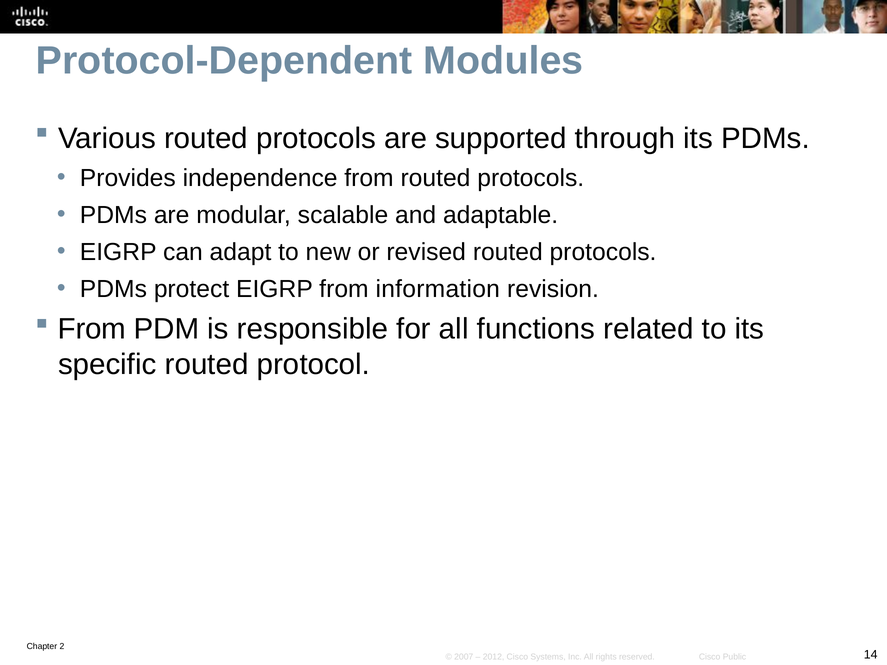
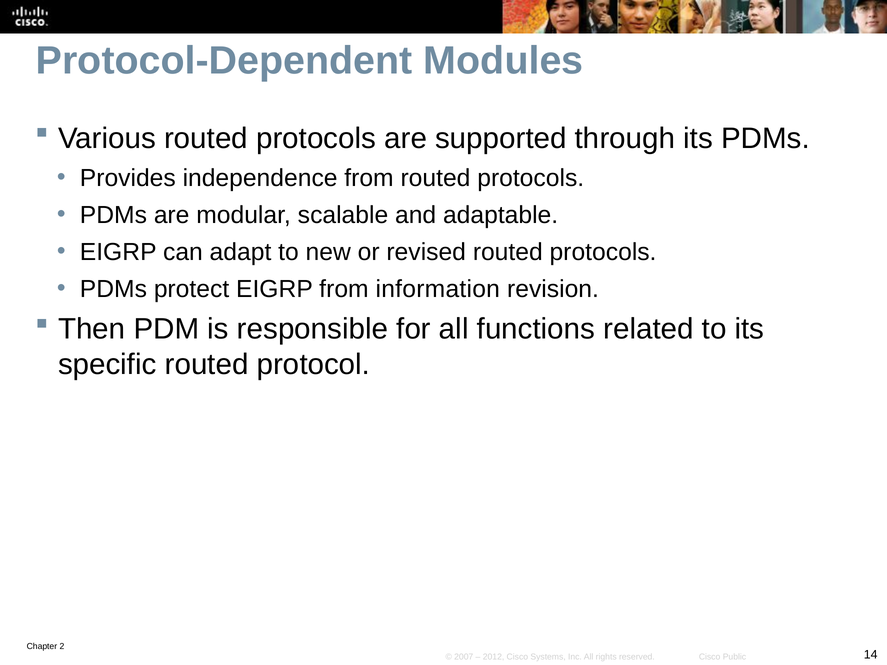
From at (92, 329): From -> Then
